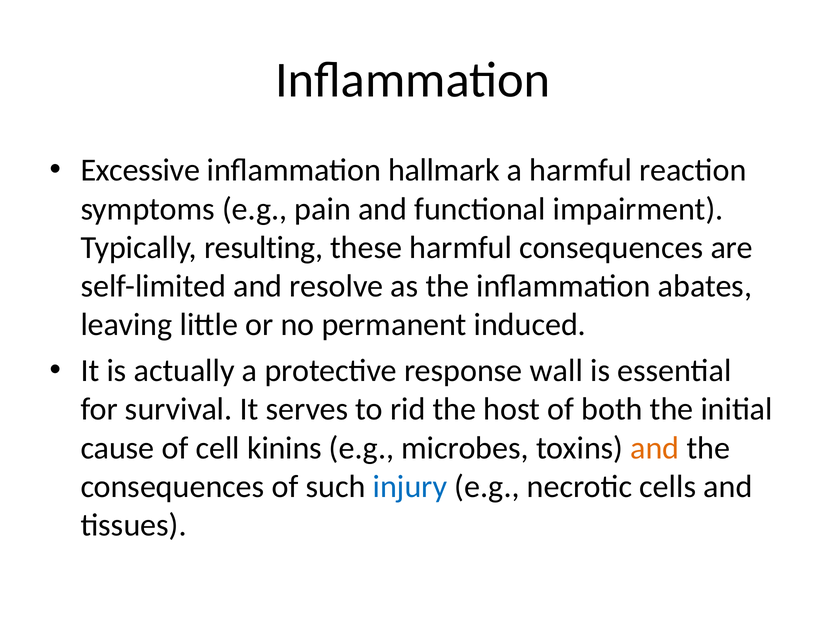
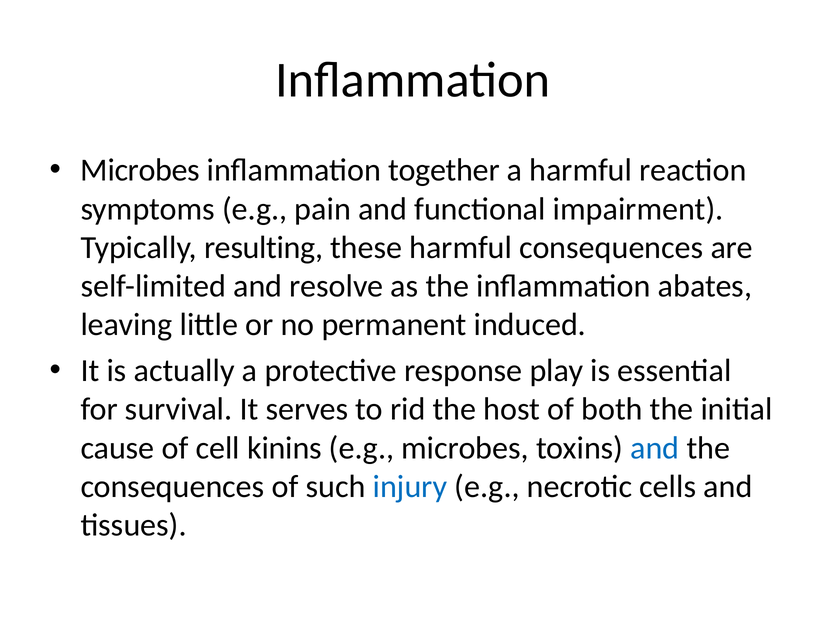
Excessive at (140, 170): Excessive -> Microbes
hallmark: hallmark -> together
wall: wall -> play
and at (655, 448) colour: orange -> blue
